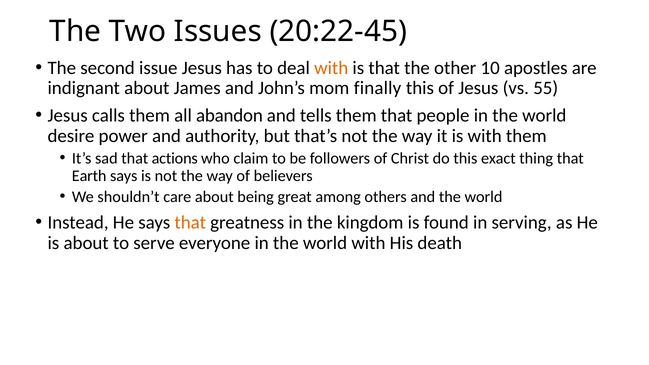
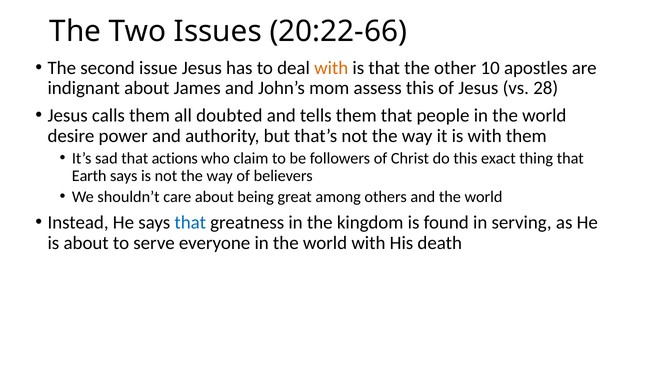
20:22-45: 20:22-45 -> 20:22-66
finally: finally -> assess
55: 55 -> 28
abandon: abandon -> doubted
that at (190, 222) colour: orange -> blue
